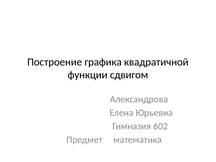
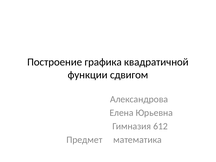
602: 602 -> 612
